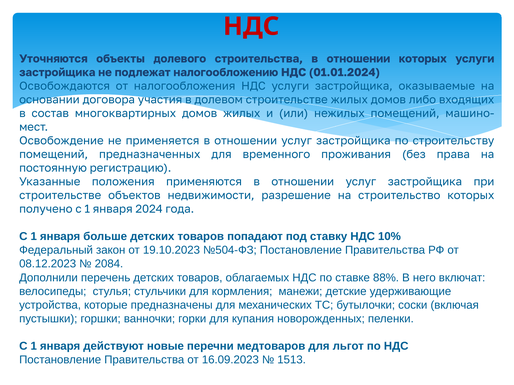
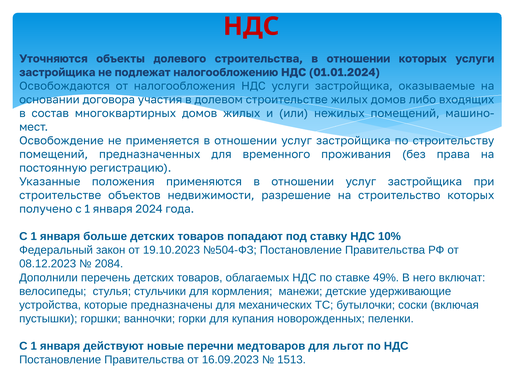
88%: 88% -> 49%
